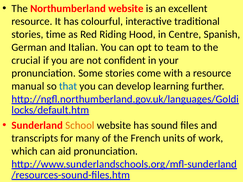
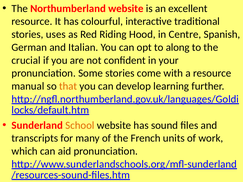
time: time -> uses
team: team -> along
that colour: blue -> orange
